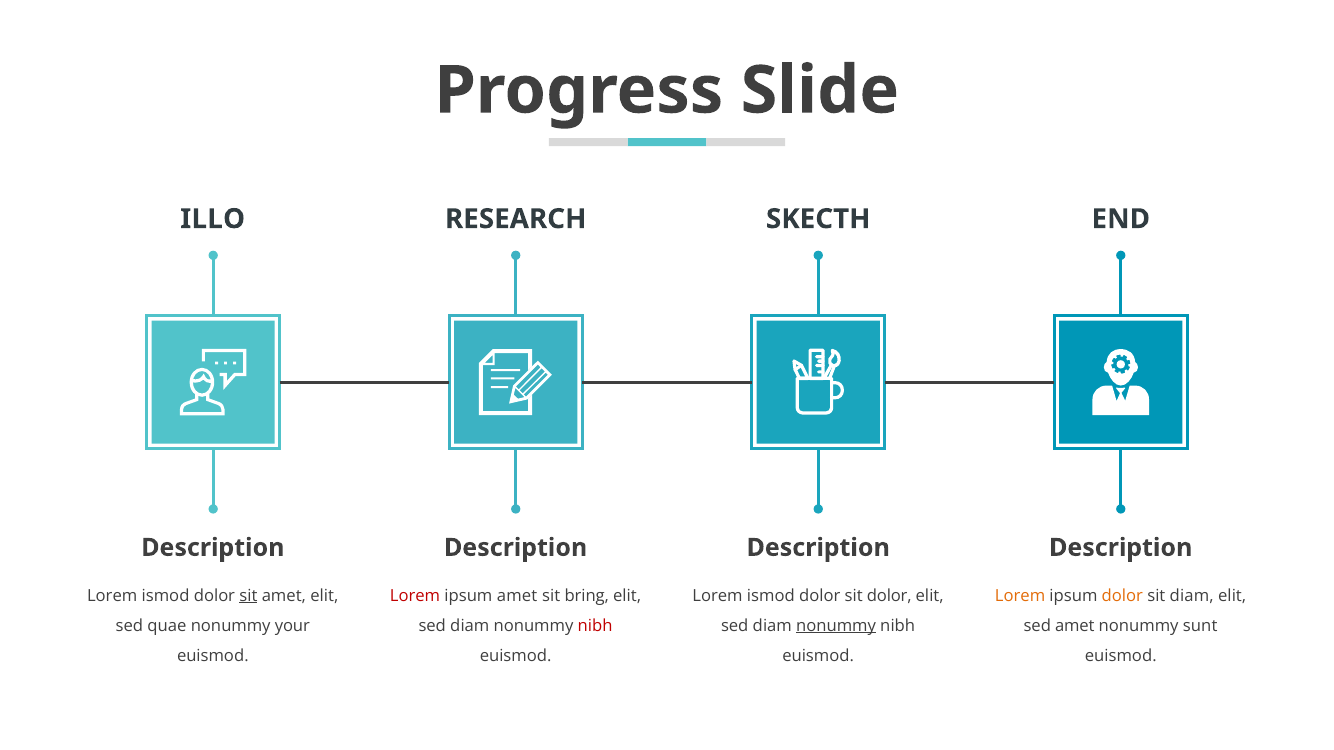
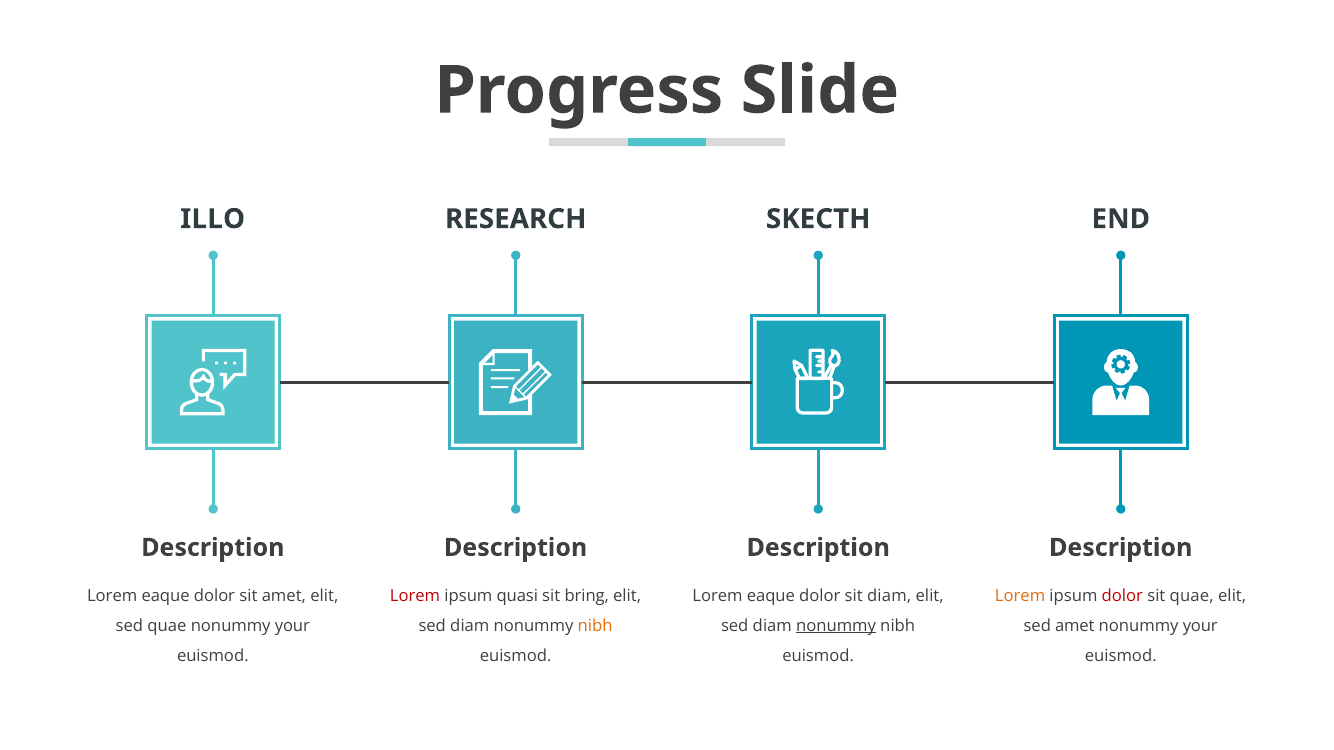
ismod at (165, 596): ismod -> eaque
sit at (248, 596) underline: present -> none
ipsum amet: amet -> quasi
ismod at (771, 596): ismod -> eaque
sit dolor: dolor -> diam
dolor at (1122, 596) colour: orange -> red
sit diam: diam -> quae
nibh at (595, 626) colour: red -> orange
sunt at (1200, 626): sunt -> your
